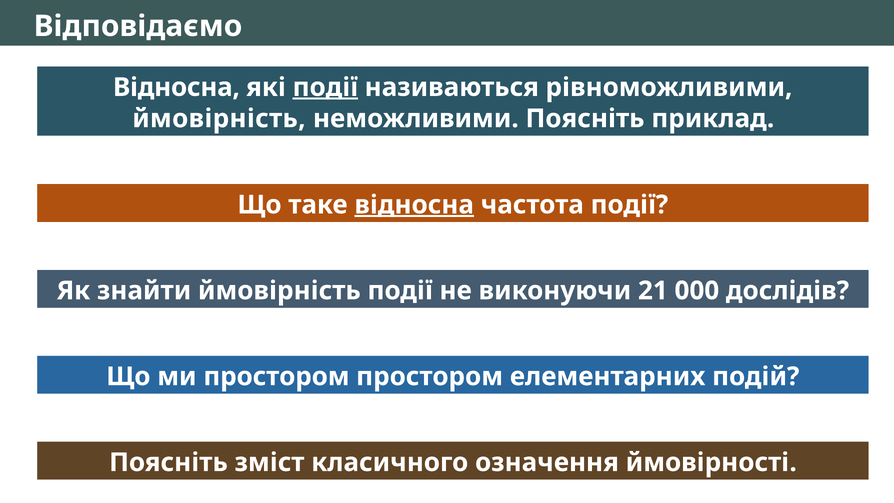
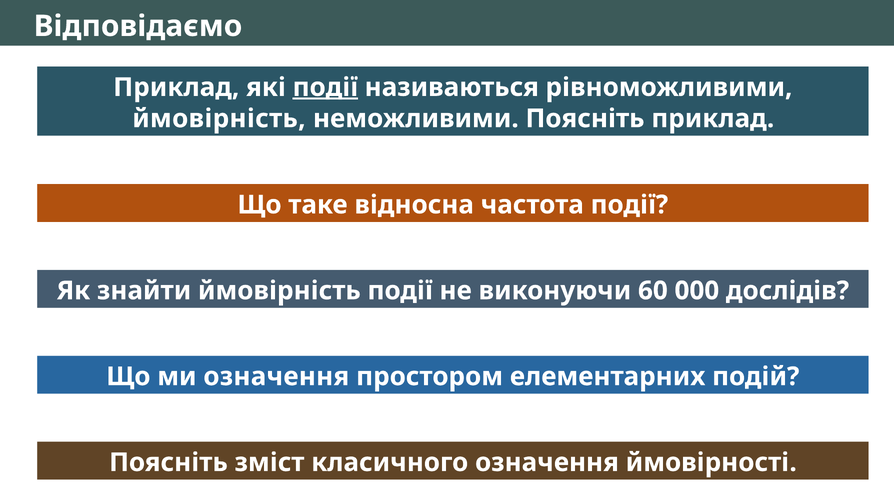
Відносна at (176, 87): Відносна -> Приклад
відносна at (414, 205) underline: present -> none
21: 21 -> 60
ми простором: простором -> означення
